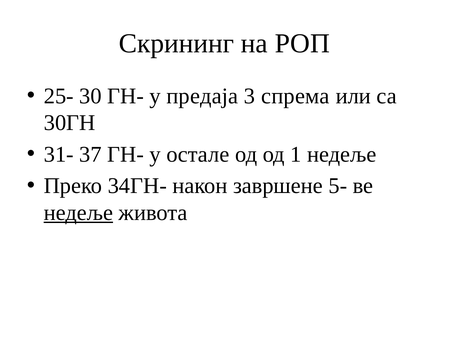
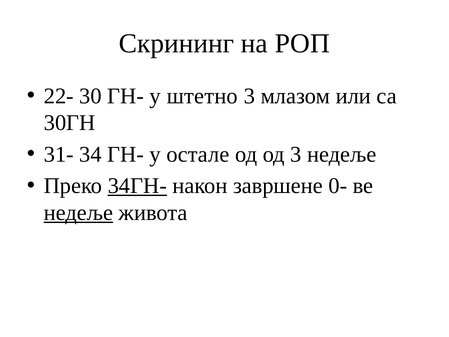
25-: 25- -> 22-
предаја: предаја -> штетно
спрема: спрема -> млазом
37: 37 -> 34
од 1: 1 -> 3
34ГН- underline: none -> present
5-: 5- -> 0-
